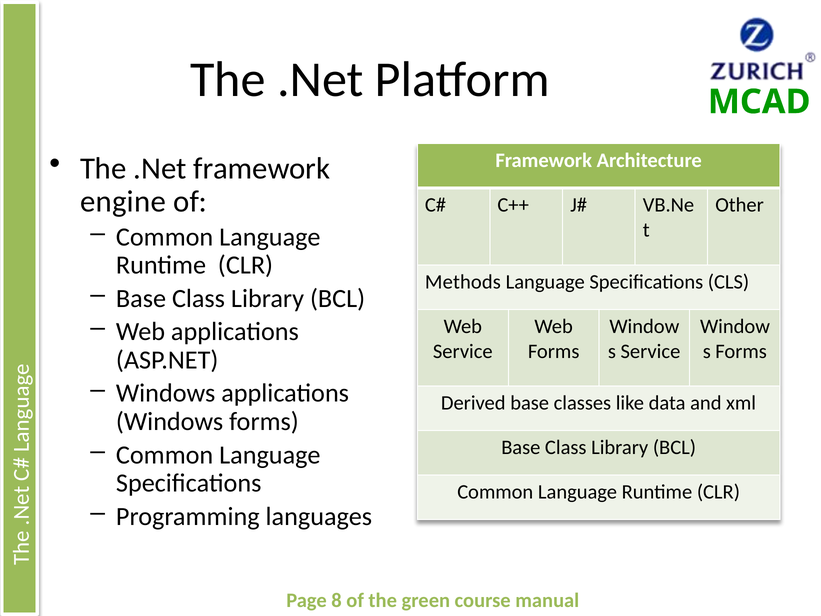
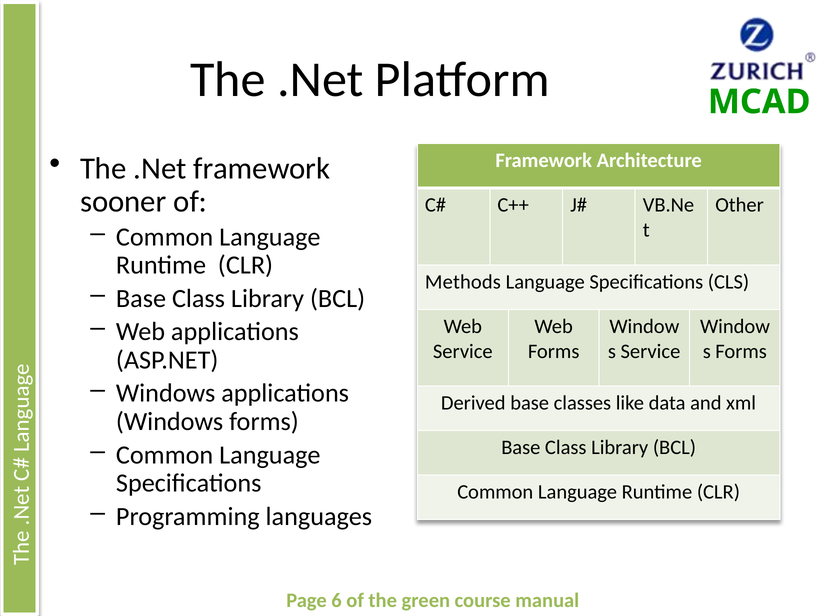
engine: engine -> sooner
8: 8 -> 6
